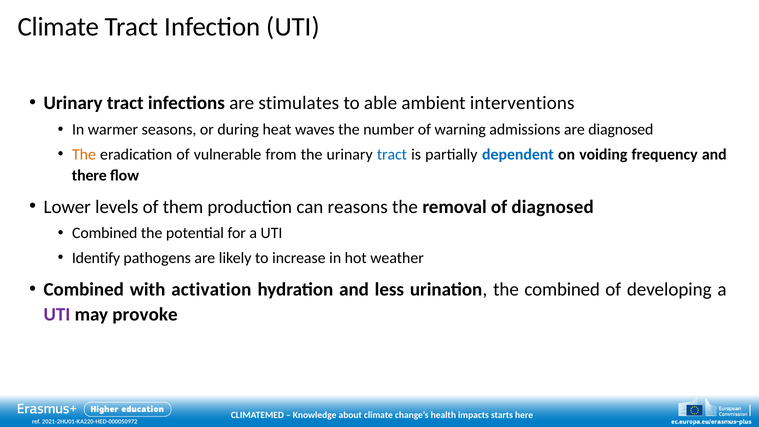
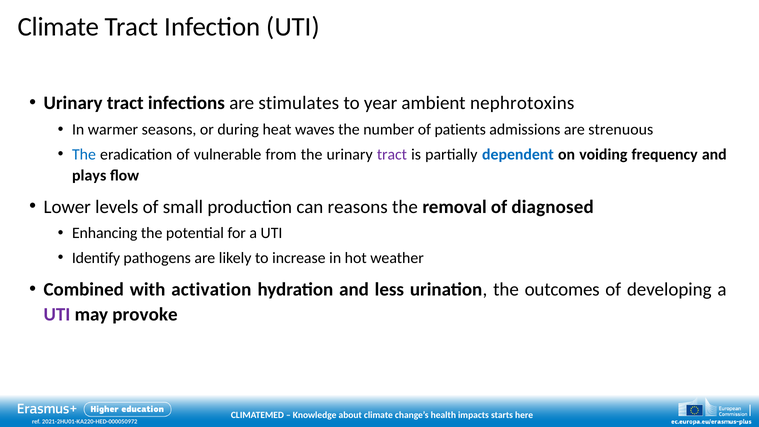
able: able -> year
interventions: interventions -> nephrotoxins
warning: warning -> patients
are diagnosed: diagnosed -> strenuous
The at (84, 155) colour: orange -> blue
tract at (392, 155) colour: blue -> purple
there: there -> plays
them: them -> small
Combined at (105, 233): Combined -> Enhancing
the combined: combined -> outcomes
